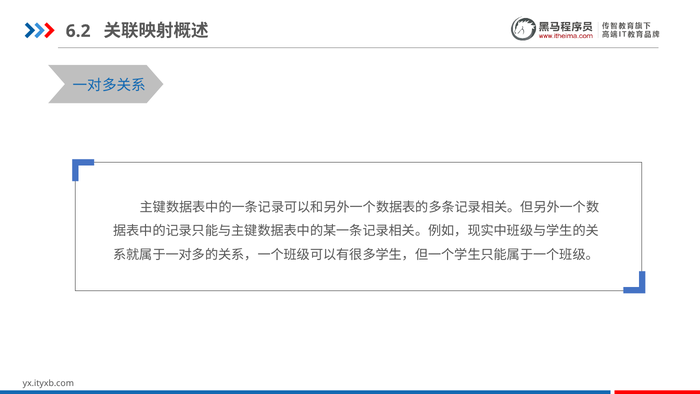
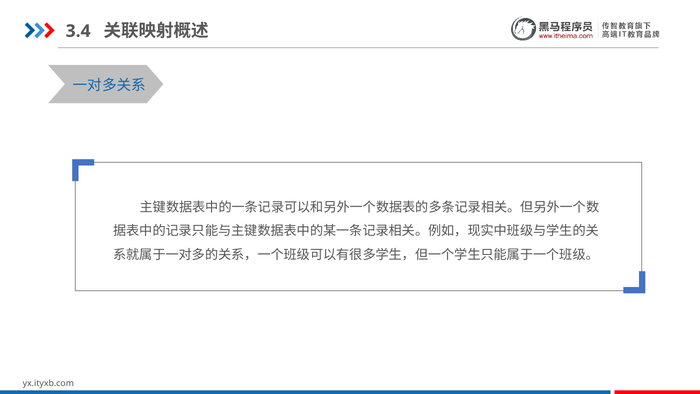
6.2: 6.2 -> 3.4
